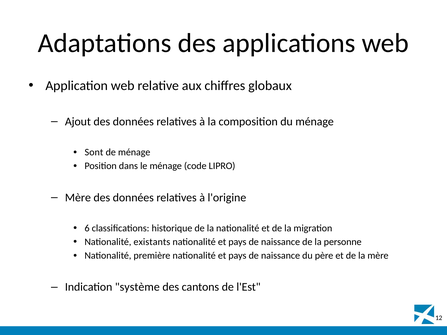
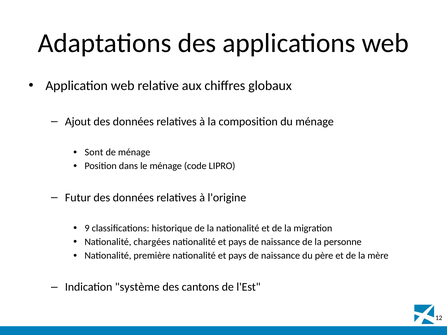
Mère at (78, 198): Mère -> Futur
6: 6 -> 9
existants: existants -> chargées
